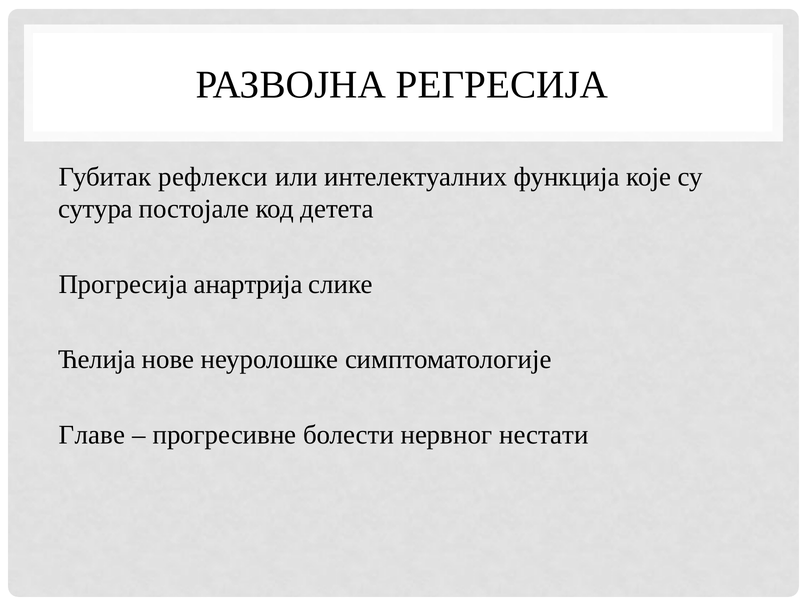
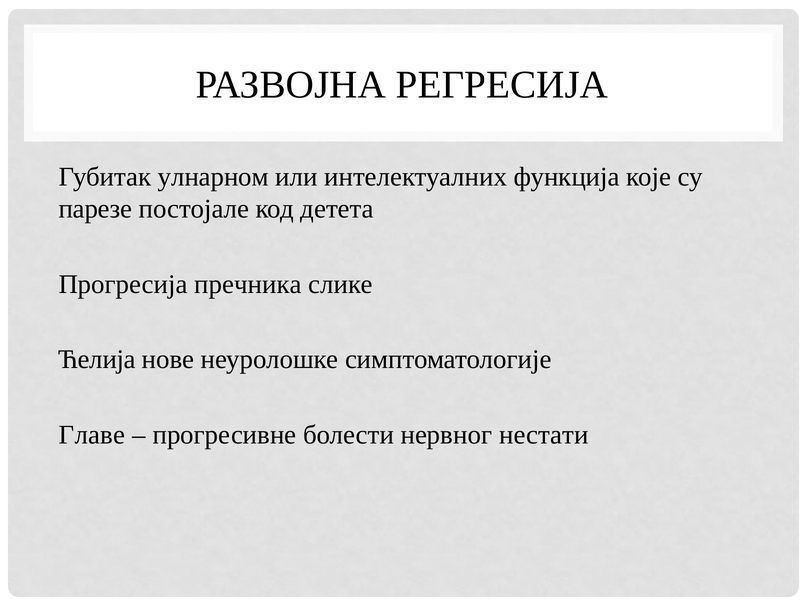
рефлекси: рефлекси -> улнарном
сутура: сутура -> парезе
анартрија: анартрија -> пречника
